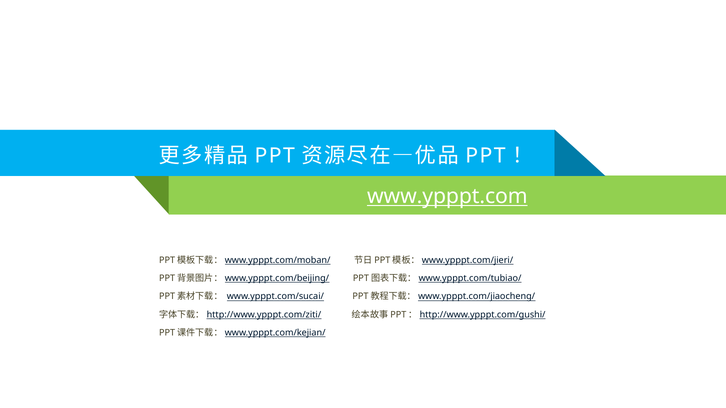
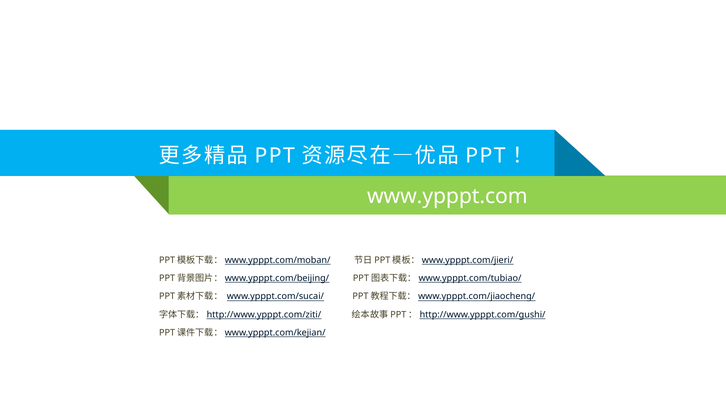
www.ypppt.com underline: present -> none
